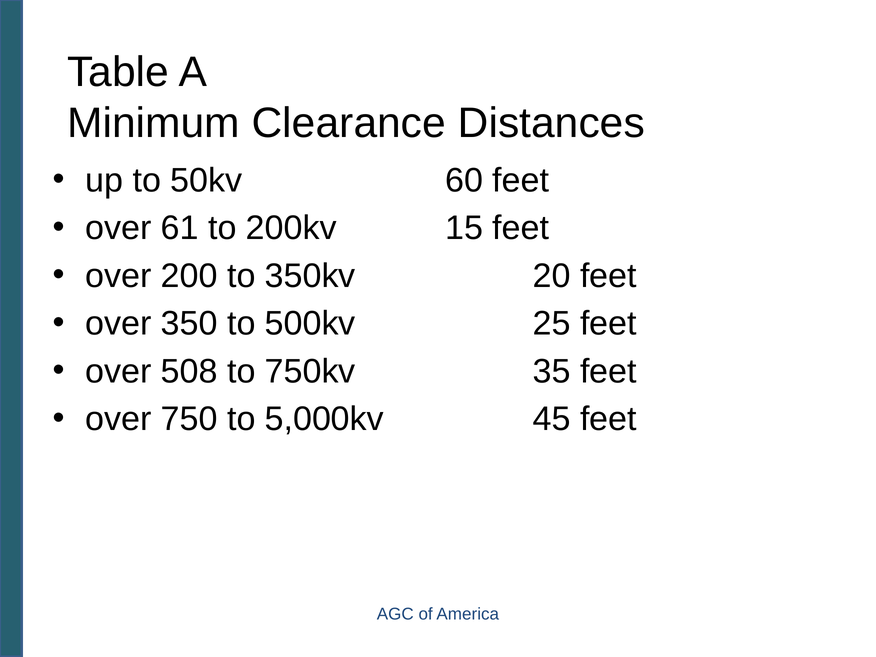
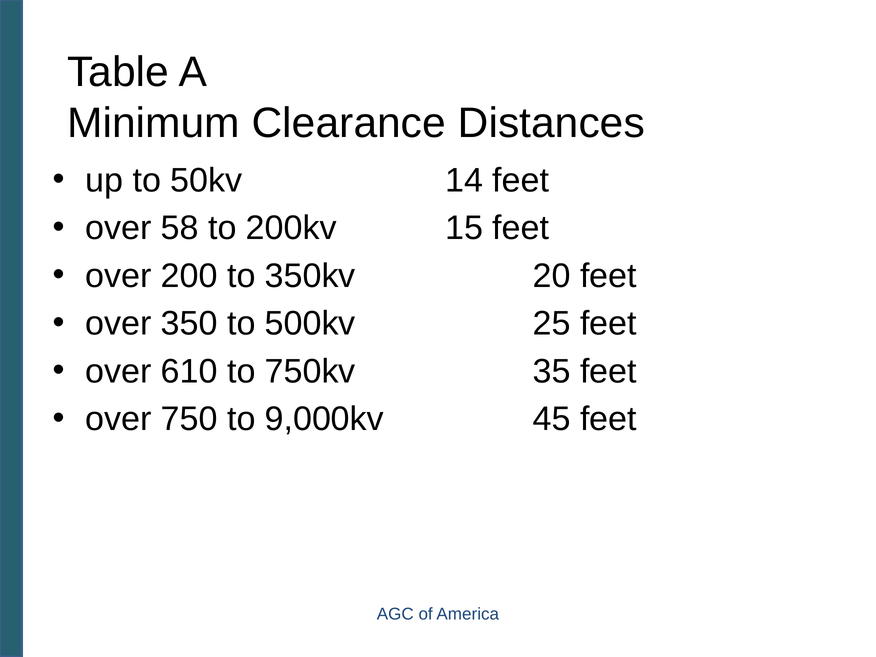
60: 60 -> 14
61: 61 -> 58
508: 508 -> 610
5,000kv: 5,000kv -> 9,000kv
